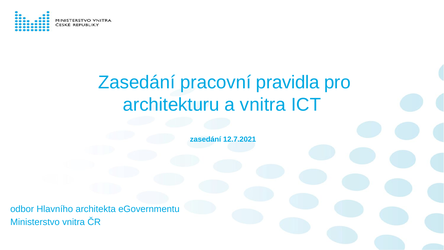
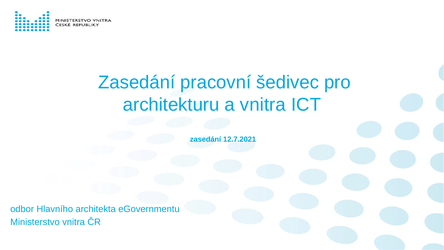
pravidla: pravidla -> šedivec
